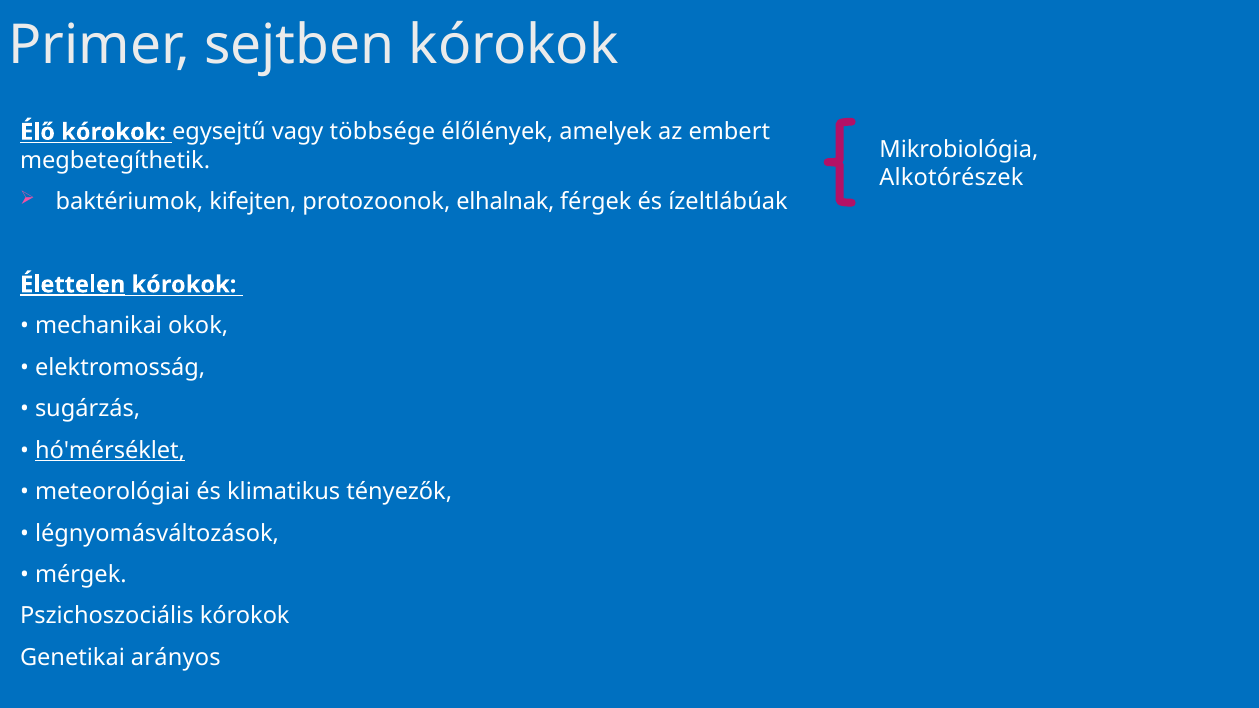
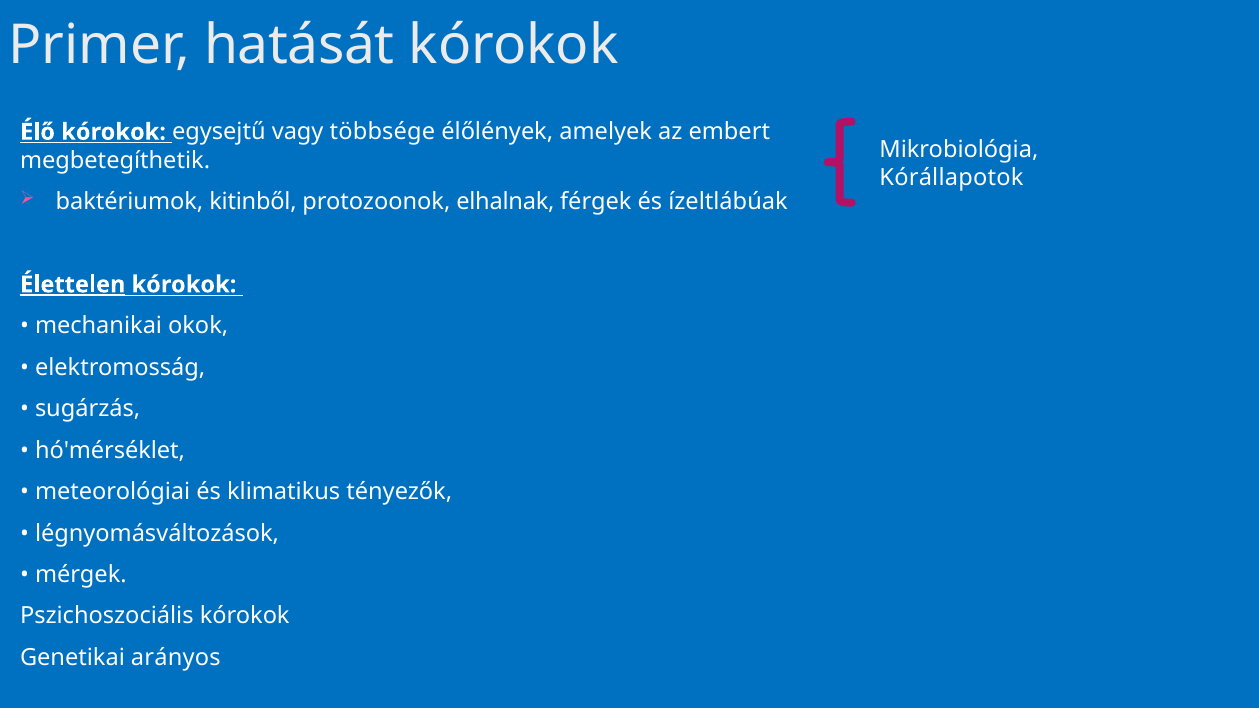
sejtben: sejtben -> hatását
Alkotórészek: Alkotórészek -> Kórállapotok
kifejten: kifejten -> kitinből
hó'mérséklet underline: present -> none
